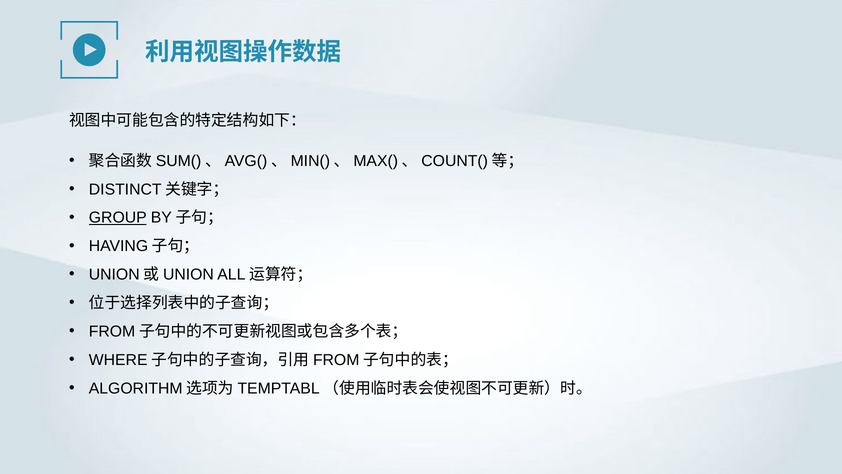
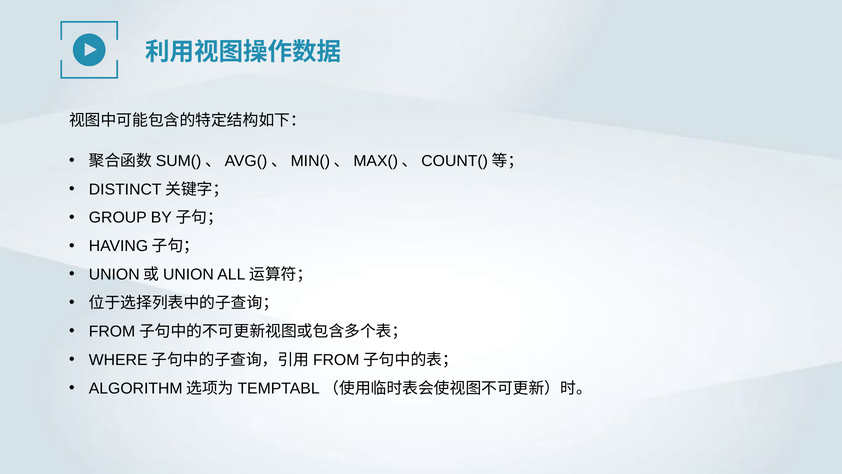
GROUP underline: present -> none
